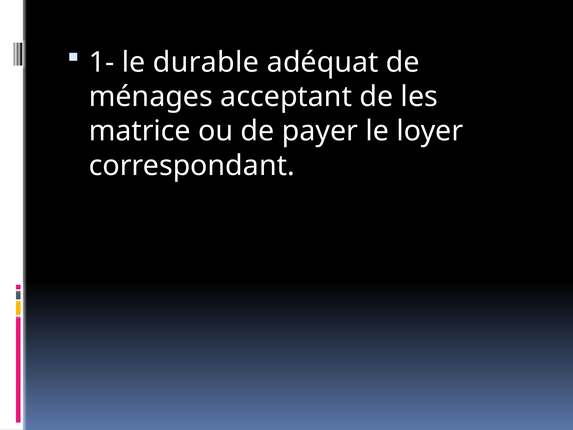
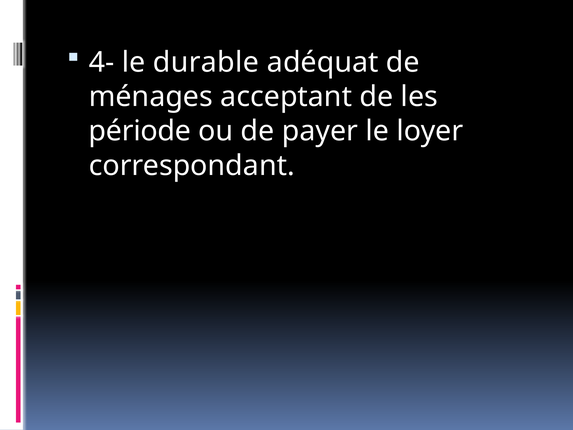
1-: 1- -> 4-
matrice: matrice -> période
